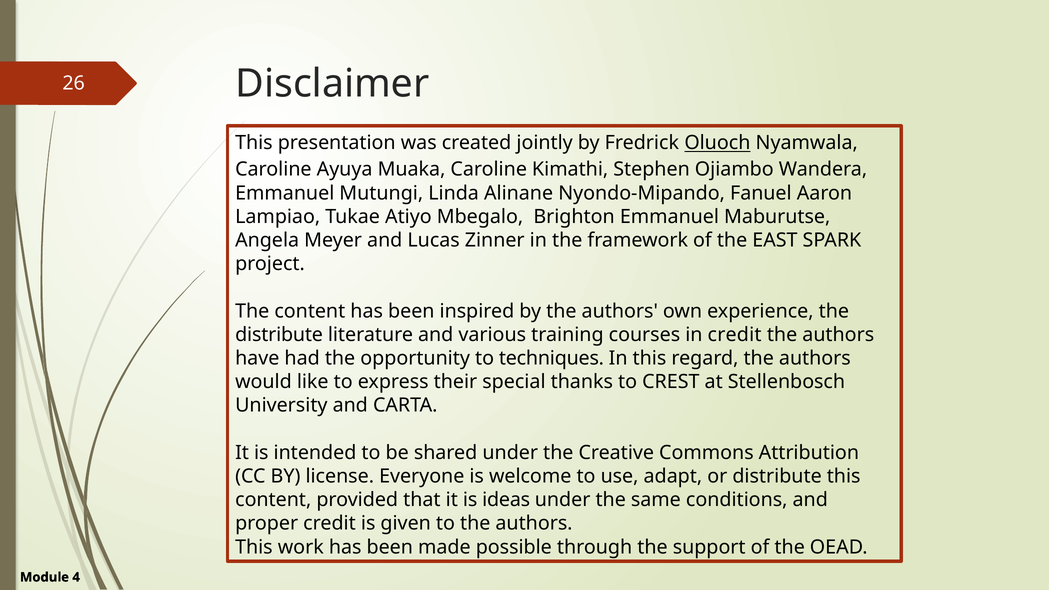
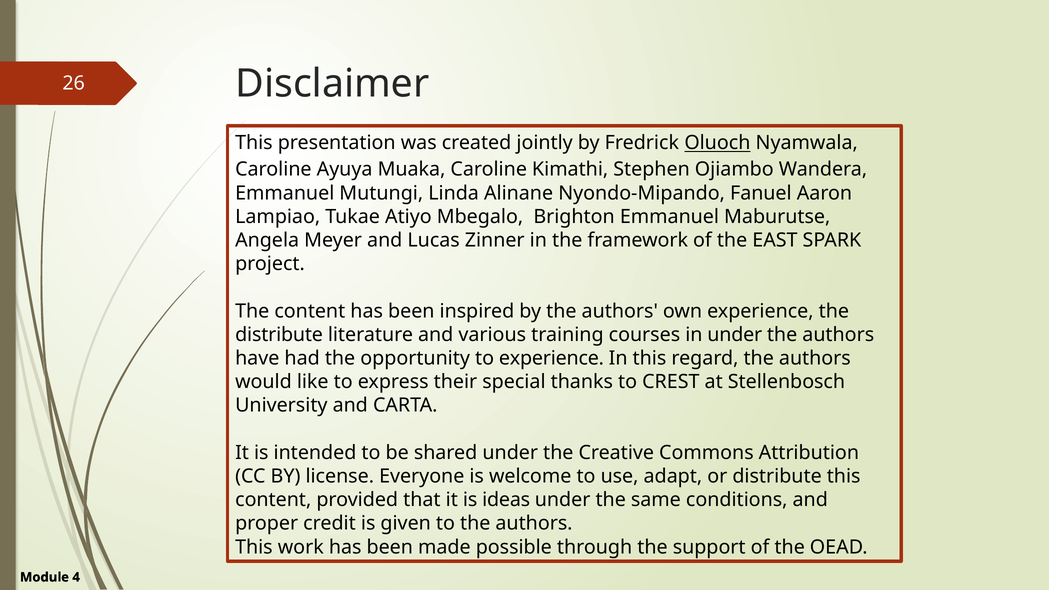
in credit: credit -> under
to techniques: techniques -> experience
